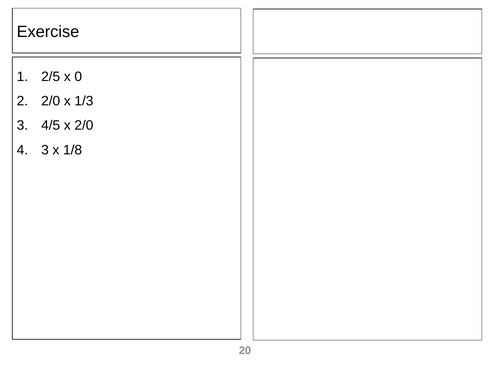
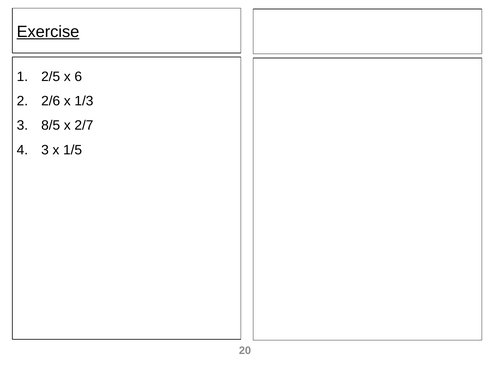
Exercise underline: none -> present
0: 0 -> 6
2/0 at (51, 101): 2/0 -> 2/6
4/5: 4/5 -> 8/5
x 2/0: 2/0 -> 2/7
1/8: 1/8 -> 1/5
